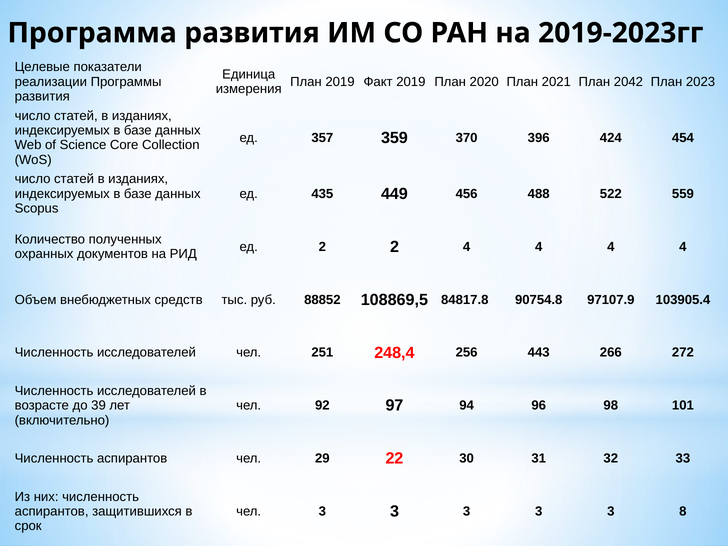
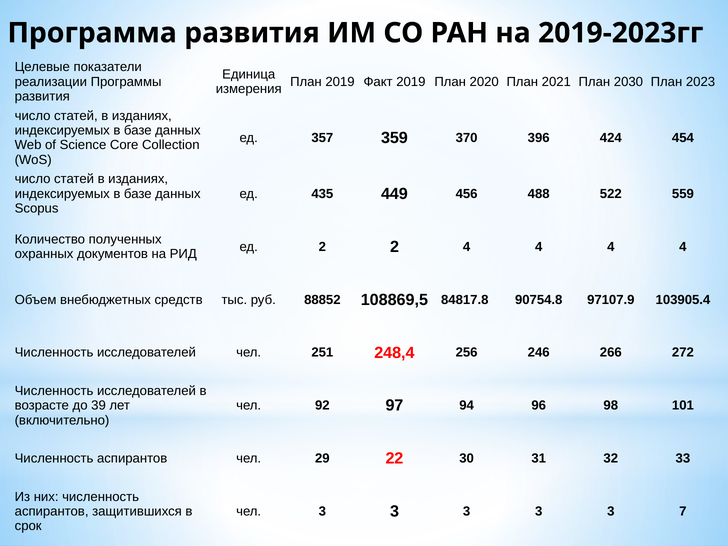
2042: 2042 -> 2030
443: 443 -> 246
8: 8 -> 7
